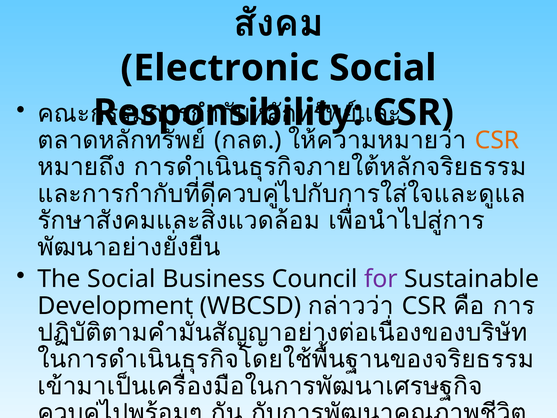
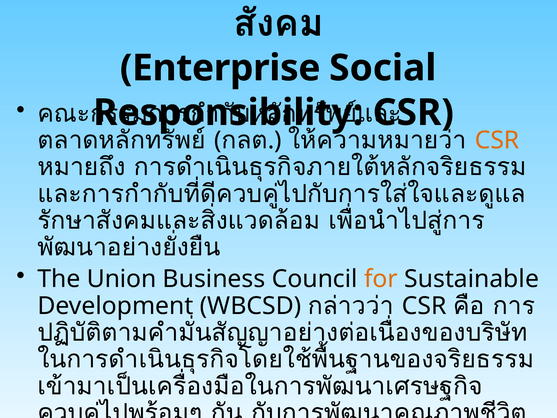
Electronic: Electronic -> Enterprise
The Social: Social -> Union
for colour: purple -> orange
